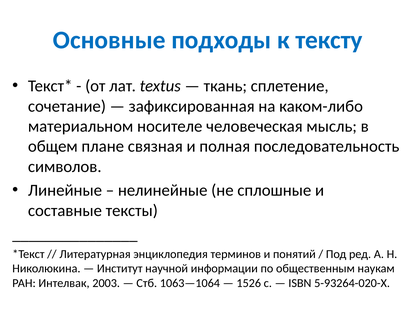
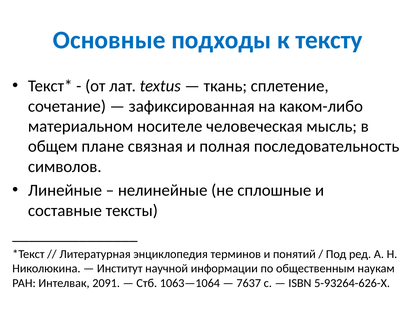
2003: 2003 -> 2091
1526: 1526 -> 7637
5-93264-020-X: 5-93264-020-X -> 5-93264-626-X
